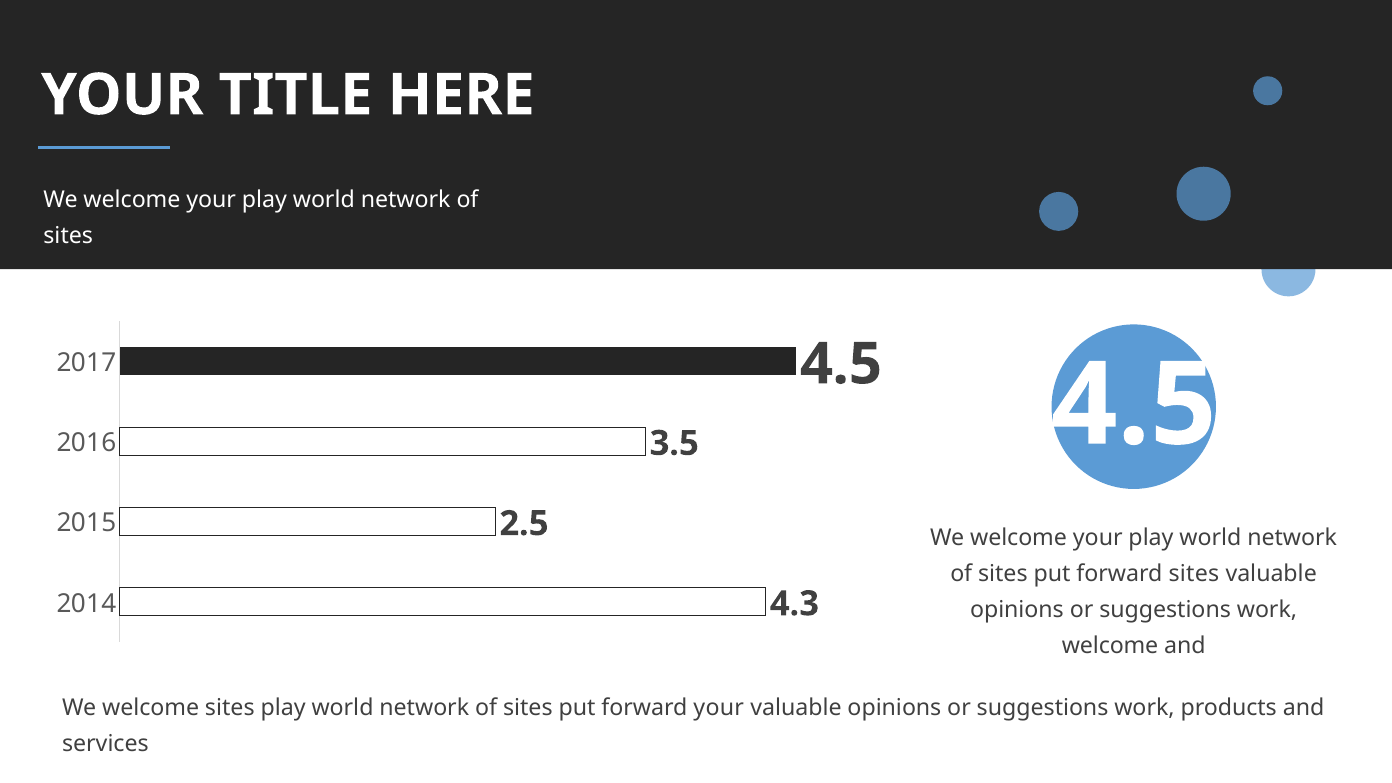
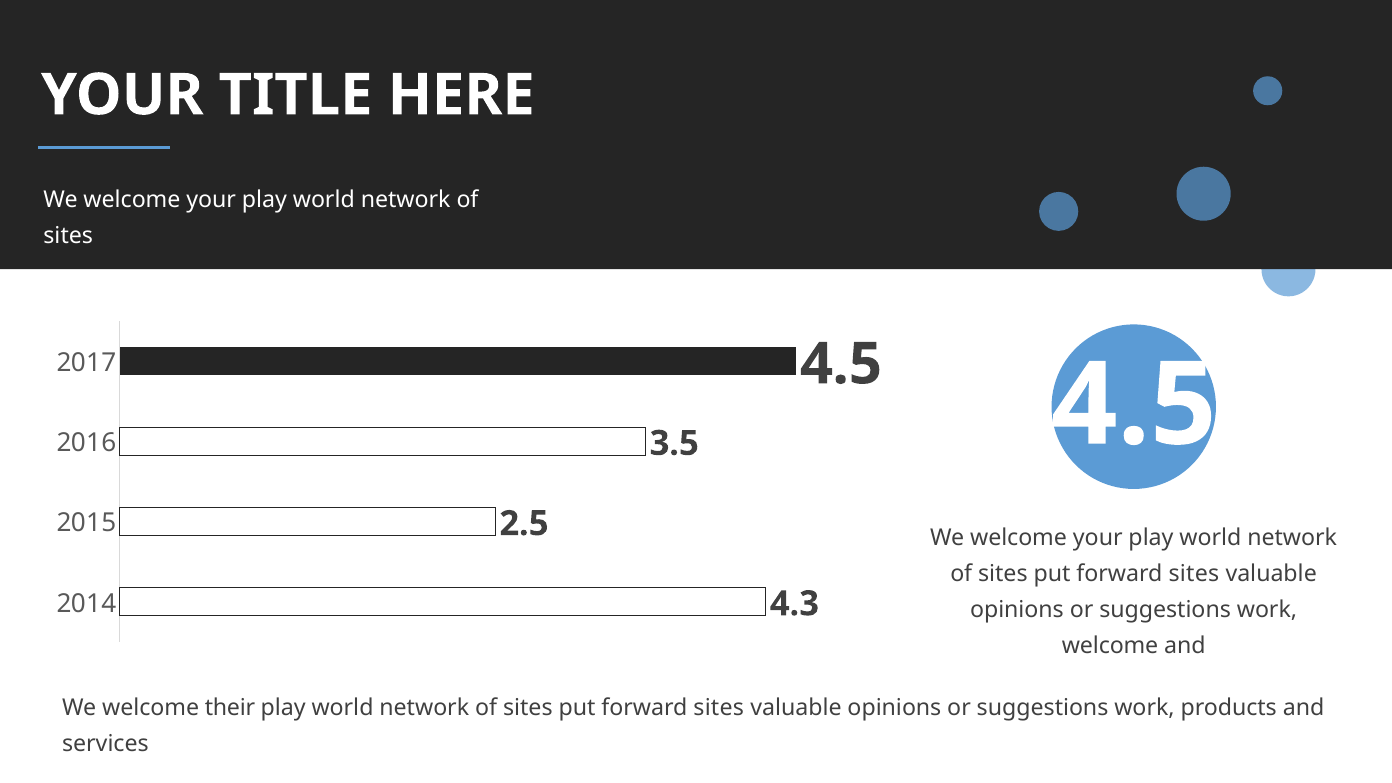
welcome sites: sites -> their
your at (719, 708): your -> sites
